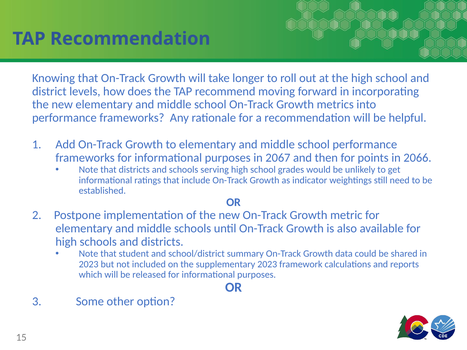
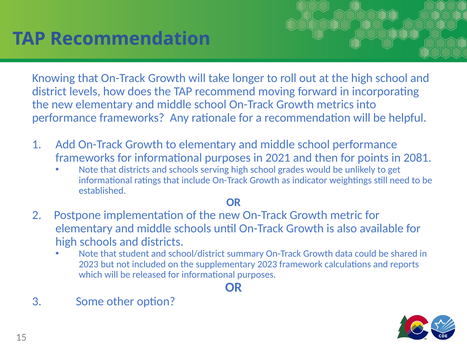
2067: 2067 -> 2021
2066: 2066 -> 2081
